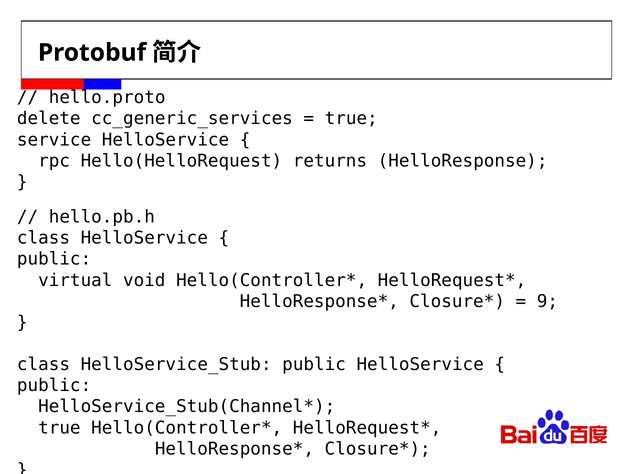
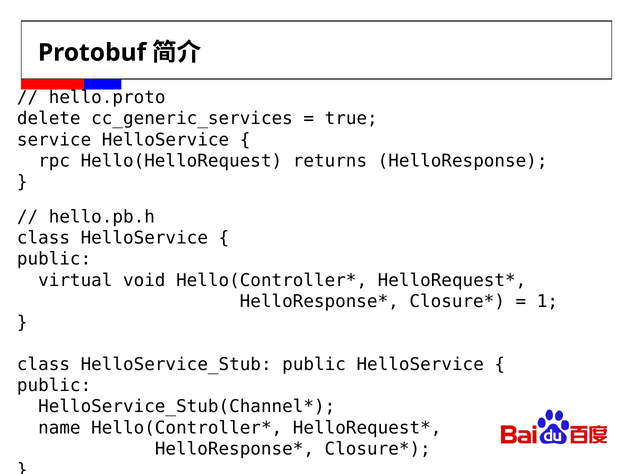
9: 9 -> 1
true at (59, 428): true -> name
